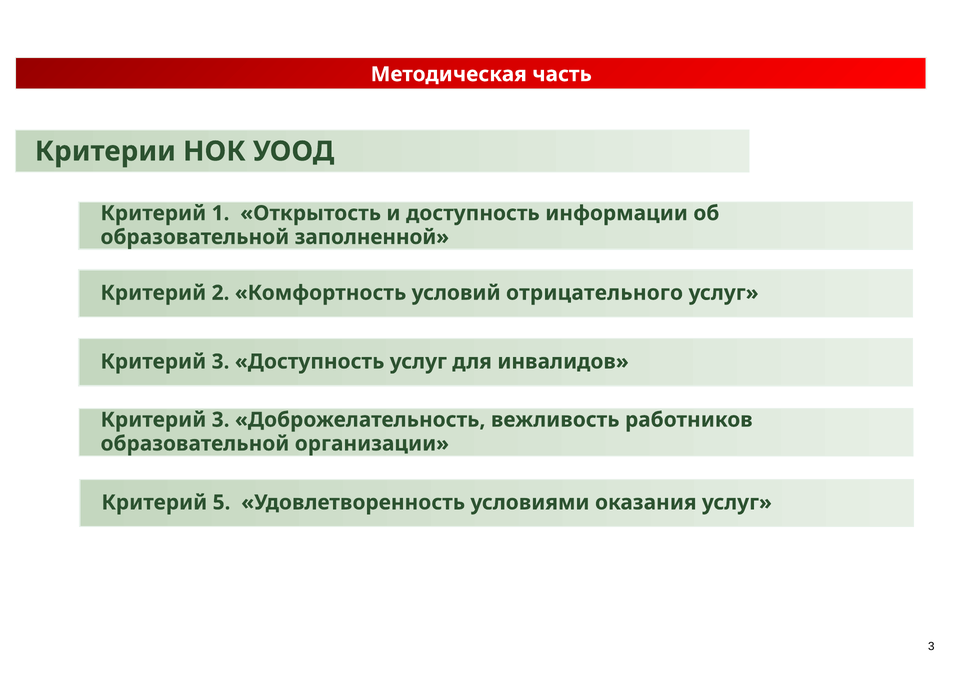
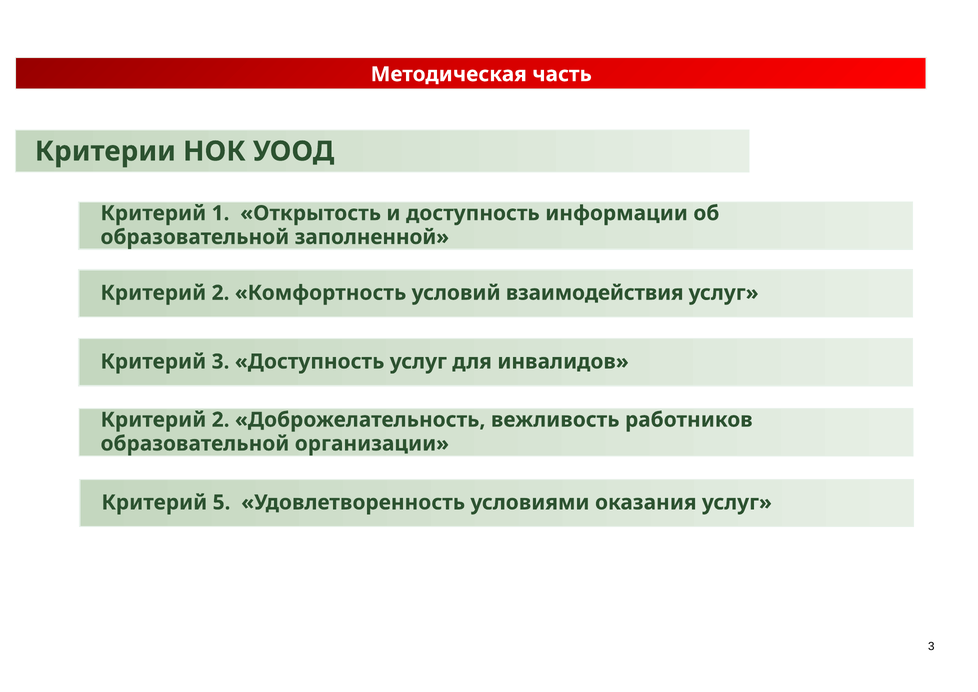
отрицательного: отрицательного -> взаимодействия
3 at (221, 420): 3 -> 2
